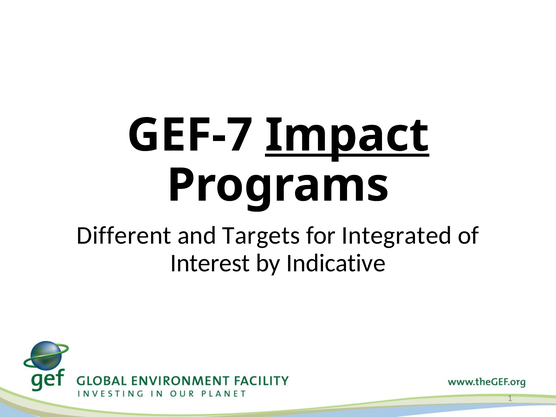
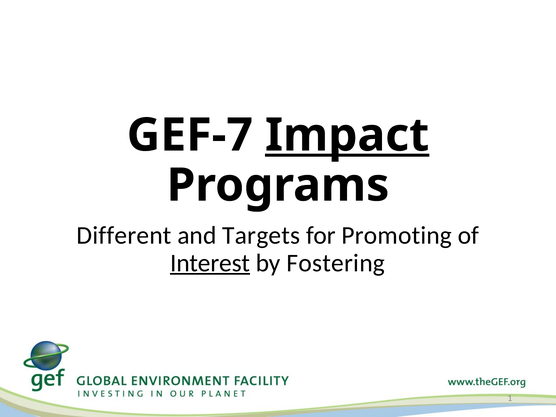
Integrated: Integrated -> Promoting
Interest underline: none -> present
Indicative: Indicative -> Fostering
